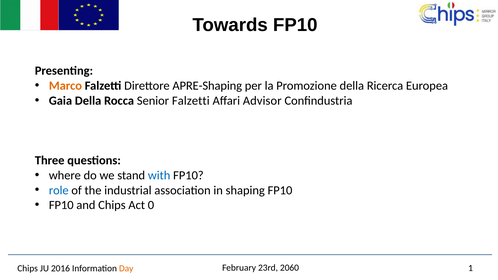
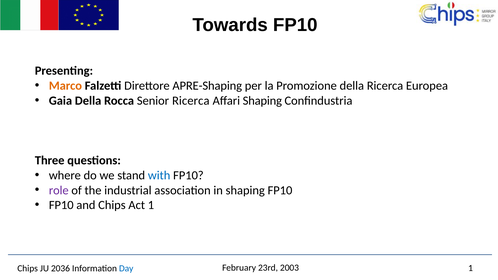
Senior Falzetti: Falzetti -> Ricerca
Affari Advisor: Advisor -> Shaping
role colour: blue -> purple
Act 0: 0 -> 1
2016: 2016 -> 2036
Day colour: orange -> blue
2060: 2060 -> 2003
